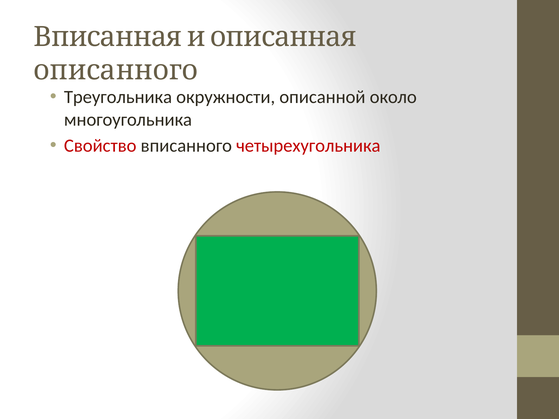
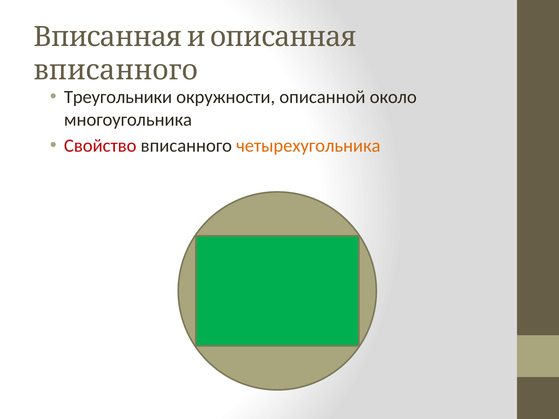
описанного at (116, 70): описанного -> вписанного
Треугольника: Треугольника -> Треугольники
четырехугольника colour: red -> orange
